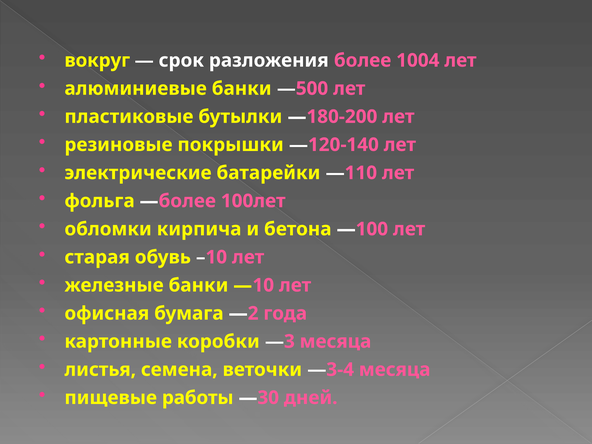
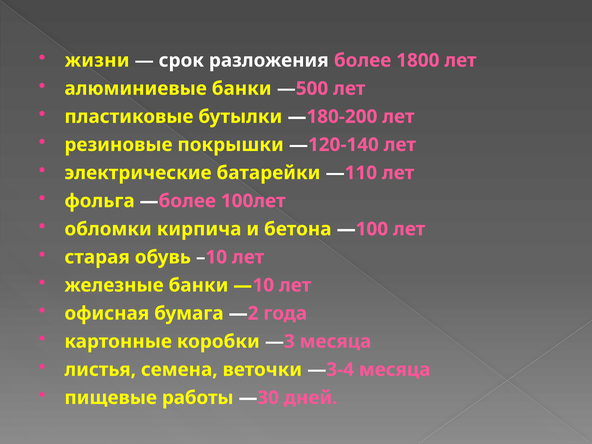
вокруг: вокруг -> жизни
1004: 1004 -> 1800
